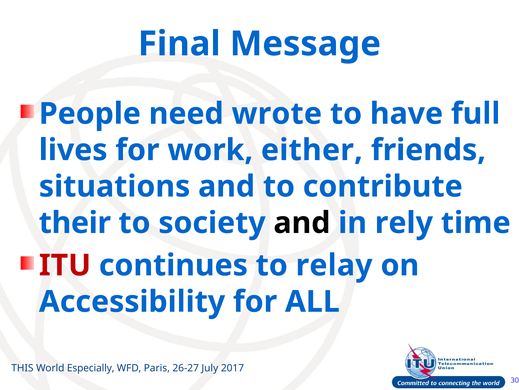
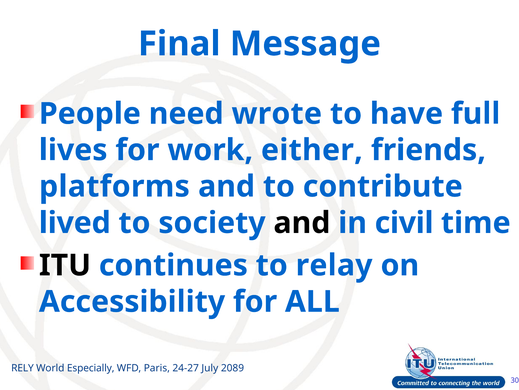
situations: situations -> platforms
their: their -> lived
rely: rely -> civil
ITU colour: red -> black
THIS: THIS -> RELY
26-27: 26-27 -> 24-27
2017: 2017 -> 2089
